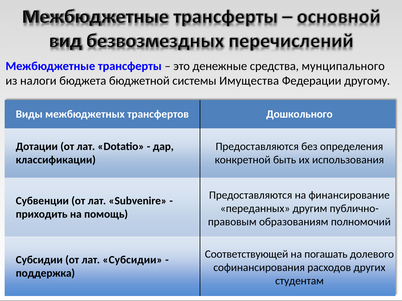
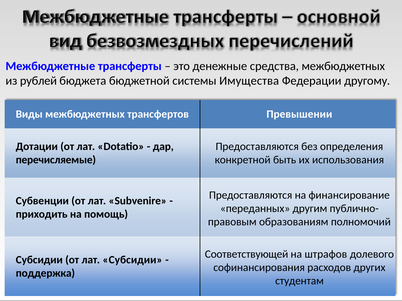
средства мунципального: мунципального -> межбюджетных
налоги: налоги -> рублей
Дошкольного: Дошкольного -> Превышении
классификации: классификации -> перечисляемые
погашать: погашать -> штрафов
